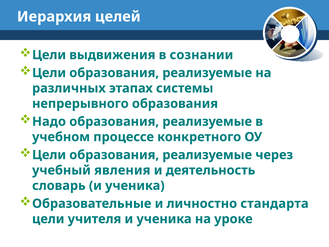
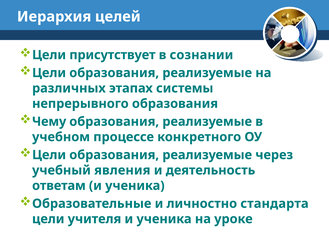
выдвижения: выдвижения -> присутствует
Надо: Надо -> Чему
словарь: словарь -> ответам
